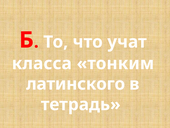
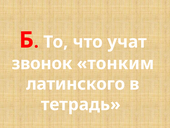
класса: класса -> звонок
